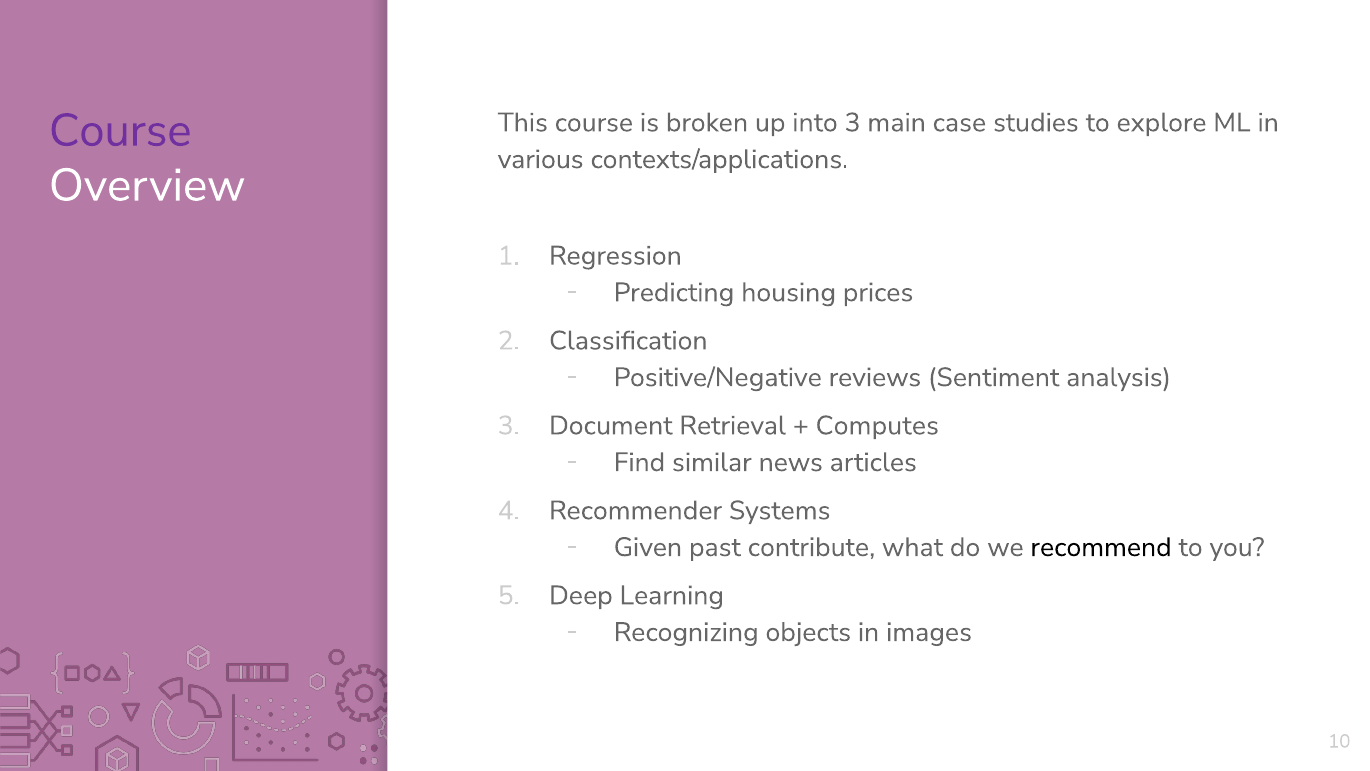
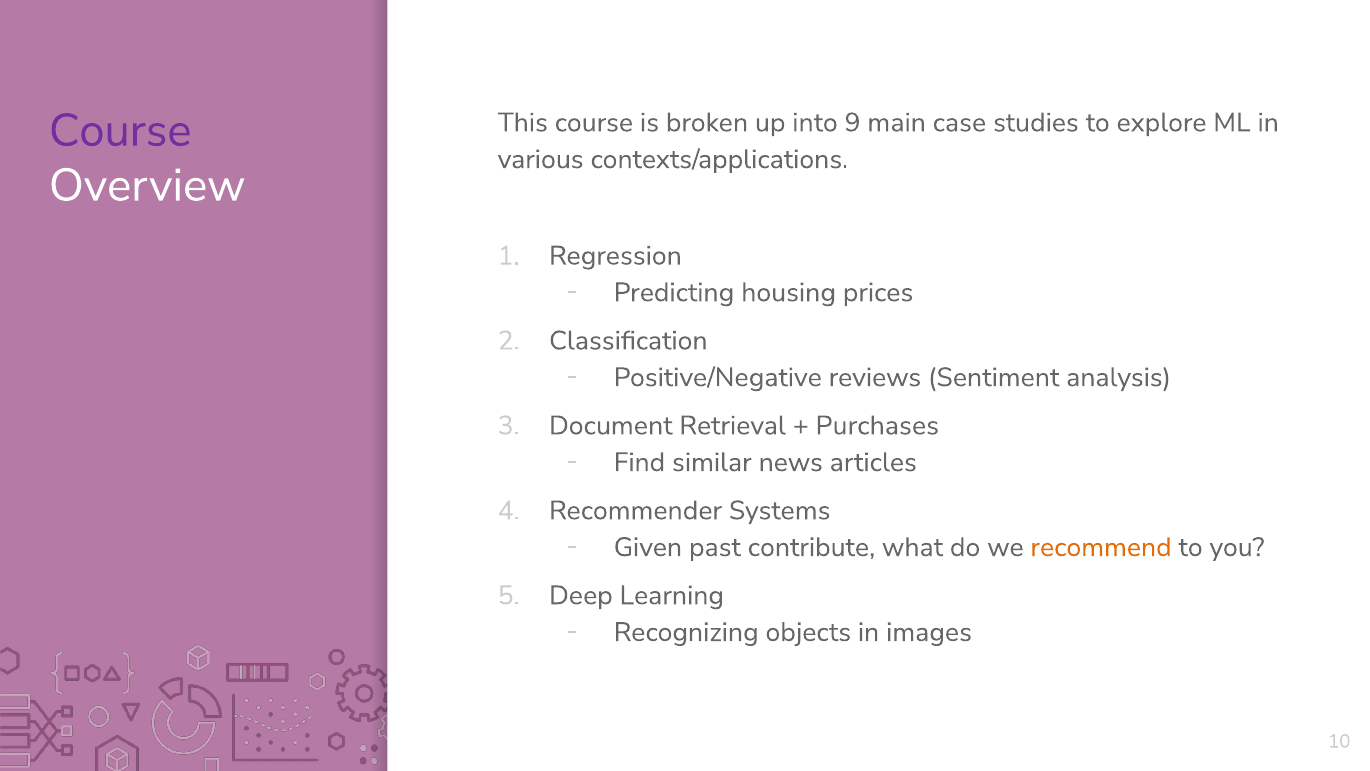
into 3: 3 -> 9
Computes: Computes -> Purchases
recommend colour: black -> orange
